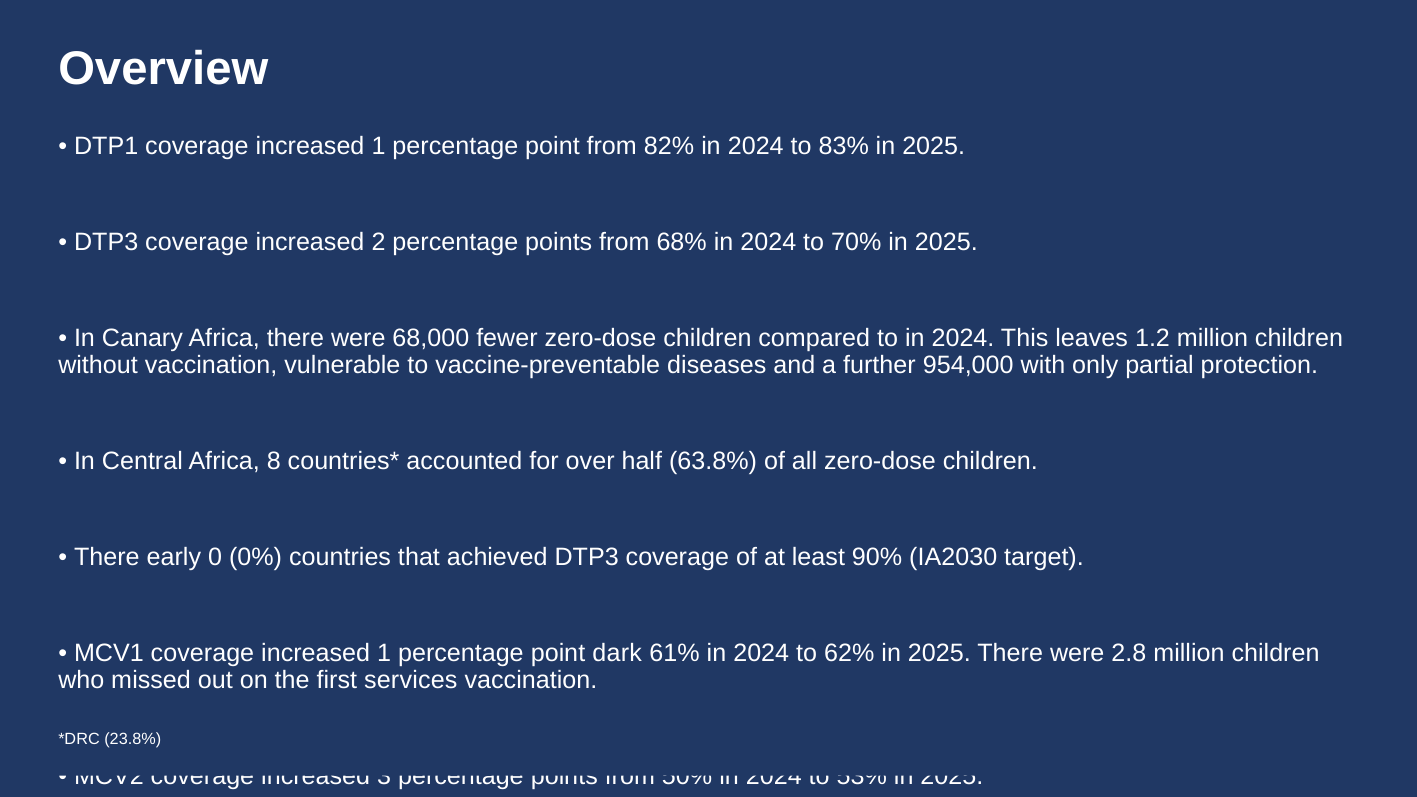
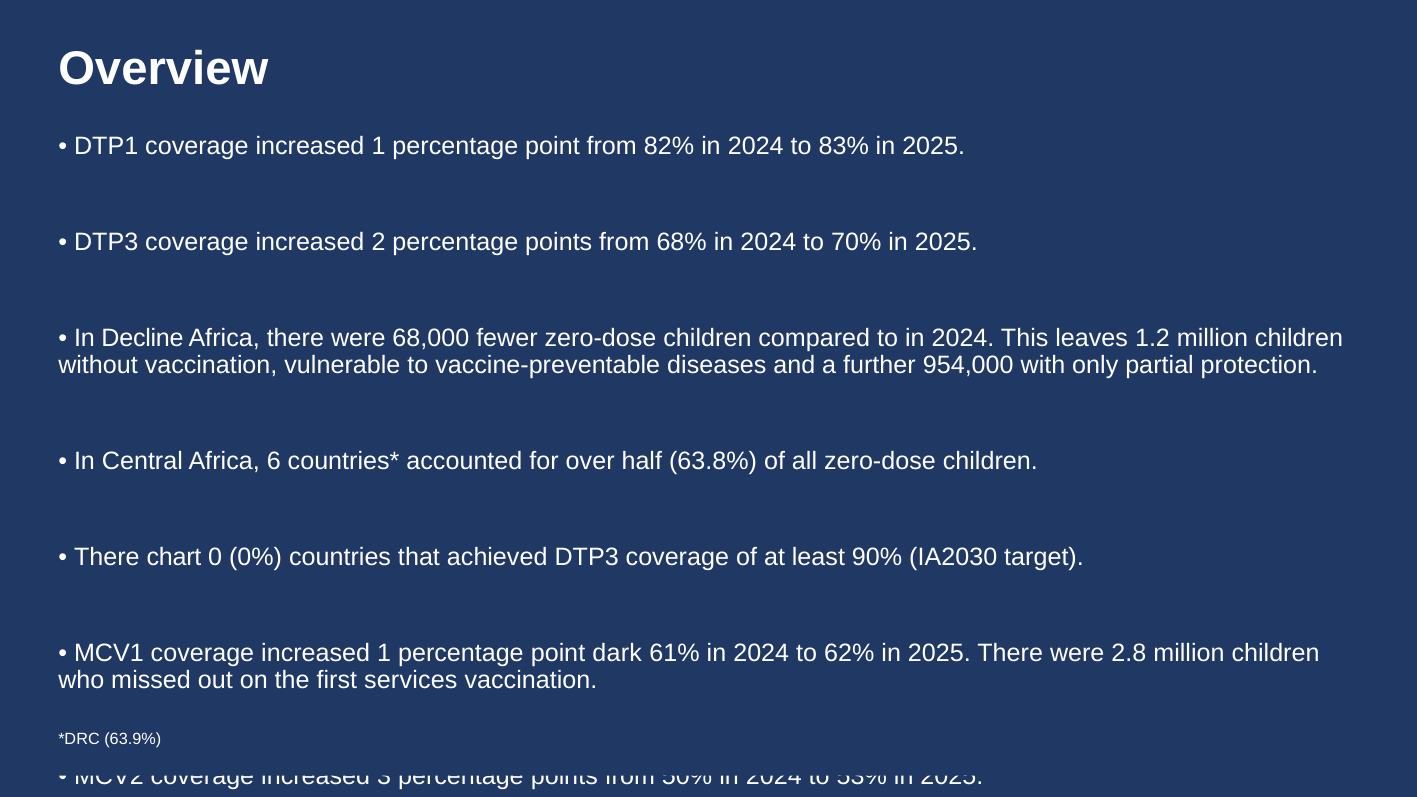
Canary: Canary -> Decline
8: 8 -> 6
early: early -> chart
23.8%: 23.8% -> 63.9%
